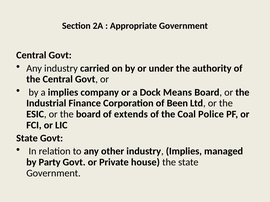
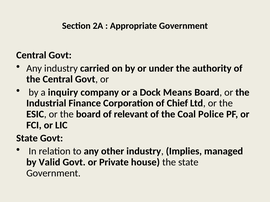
a implies: implies -> inquiry
Been: Been -> Chief
extends: extends -> relevant
Party: Party -> Valid
